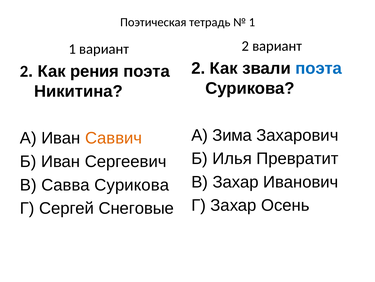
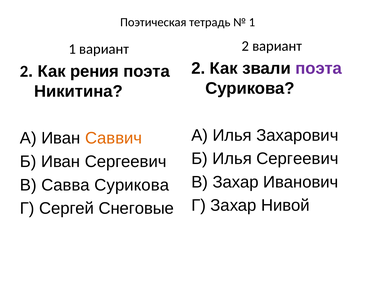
поэта at (319, 68) colour: blue -> purple
А Зима: Зима -> Илья
Илья Превратит: Превратит -> Сергеевич
Осень: Осень -> Нивой
